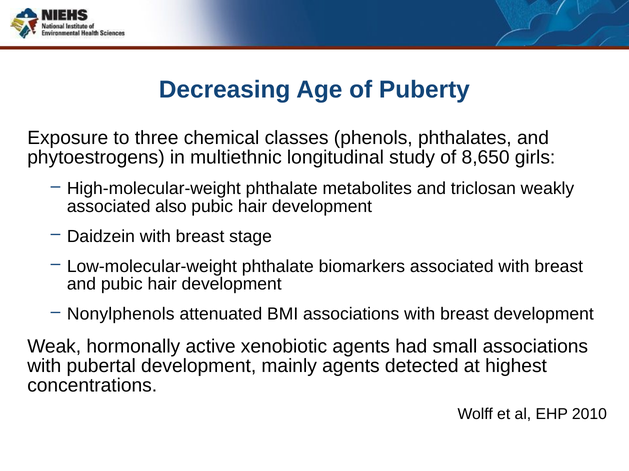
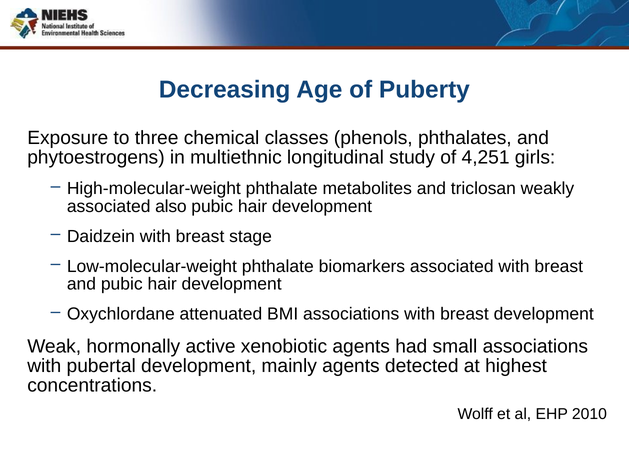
8,650: 8,650 -> 4,251
Nonylphenols: Nonylphenols -> Oxychlordane
